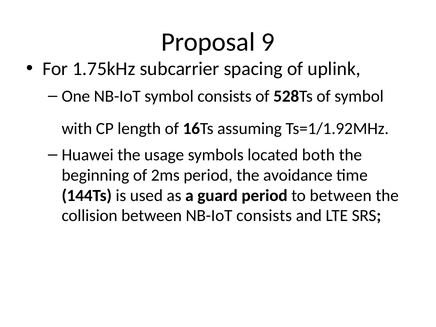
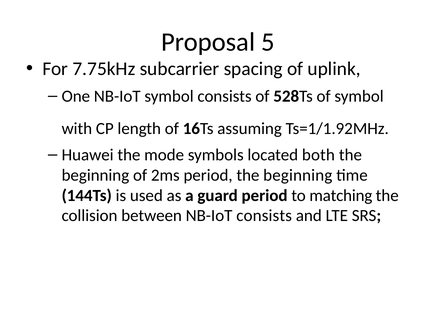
9: 9 -> 5
1.75kHz: 1.75kHz -> 7.75kHz
usage: usage -> mode
period the avoidance: avoidance -> beginning
to between: between -> matching
